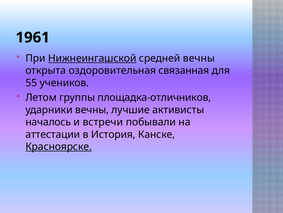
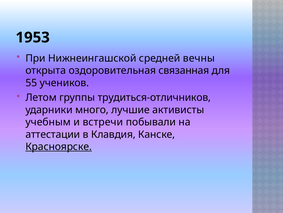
1961: 1961 -> 1953
Нижнеингашской underline: present -> none
площадка-отличников: площадка-отличников -> трудиться-отличников
ударники вечны: вечны -> много
началось: началось -> учебным
История: История -> Клавдия
